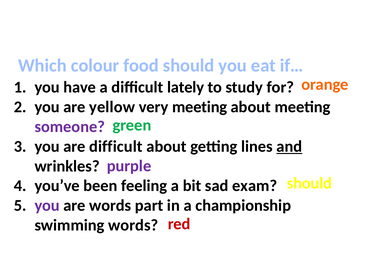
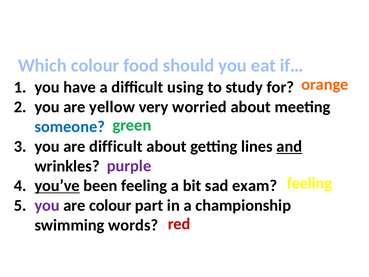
lately: lately -> using
very meeting: meeting -> worried
someone colour: purple -> blue
should at (309, 183): should -> feeling
you’ve underline: none -> present
are words: words -> colour
